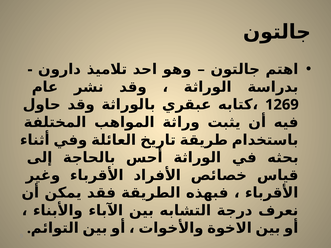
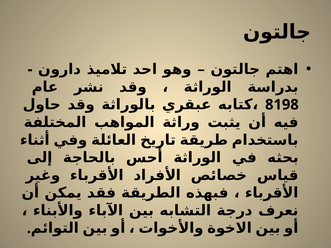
1269: 1269 -> 8198
